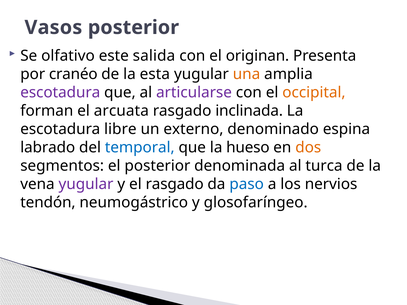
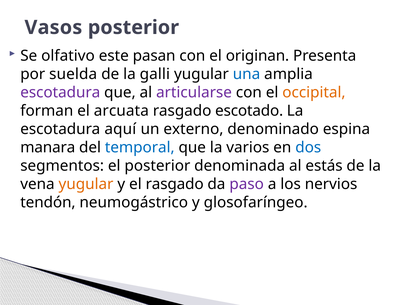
salida: salida -> pasan
cranéo: cranéo -> suelda
esta: esta -> galli
una colour: orange -> blue
inclinada: inclinada -> escotado
libre: libre -> aquí
labrado: labrado -> manara
hueso: hueso -> varios
dos colour: orange -> blue
turca: turca -> estás
yugular at (86, 184) colour: purple -> orange
paso colour: blue -> purple
